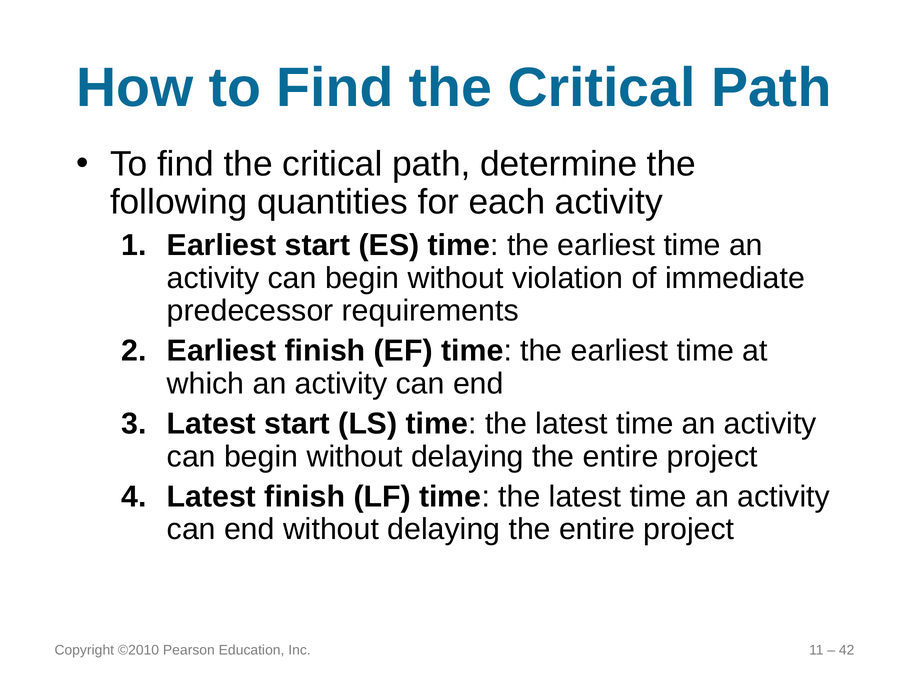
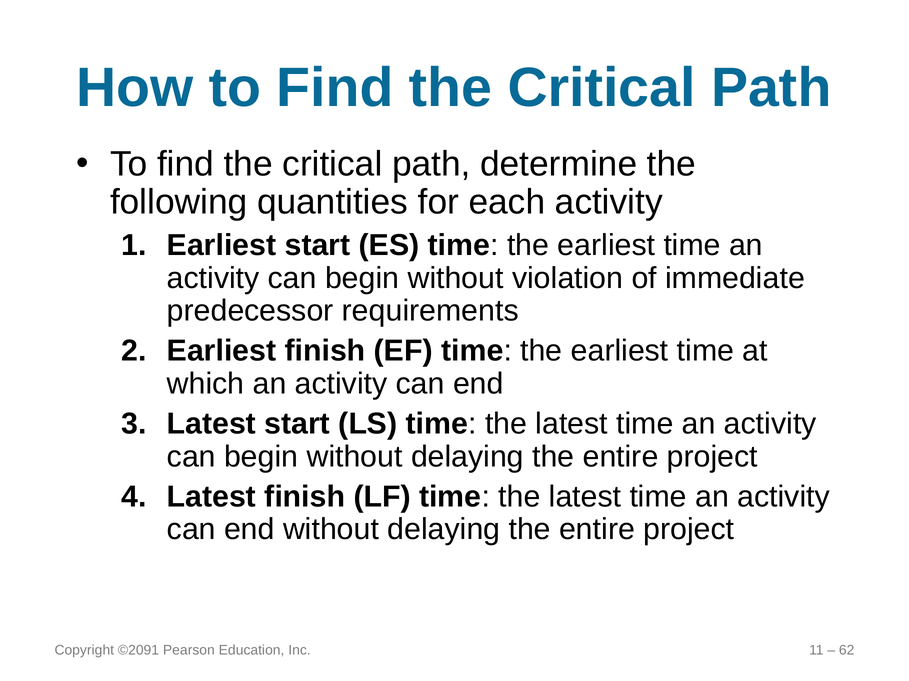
©2010: ©2010 -> ©2091
42: 42 -> 62
